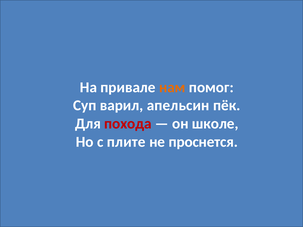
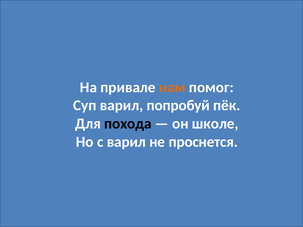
апельсин: апельсин -> попробуй
похода colour: red -> black
с плите: плите -> варил
